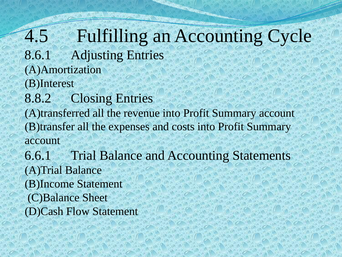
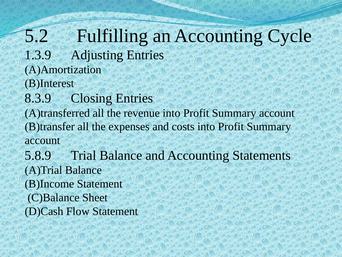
4.5: 4.5 -> 5.2
8.6.1: 8.6.1 -> 1.3.9
8.8.2: 8.8.2 -> 8.3.9
6.6.1: 6.6.1 -> 5.8.9
